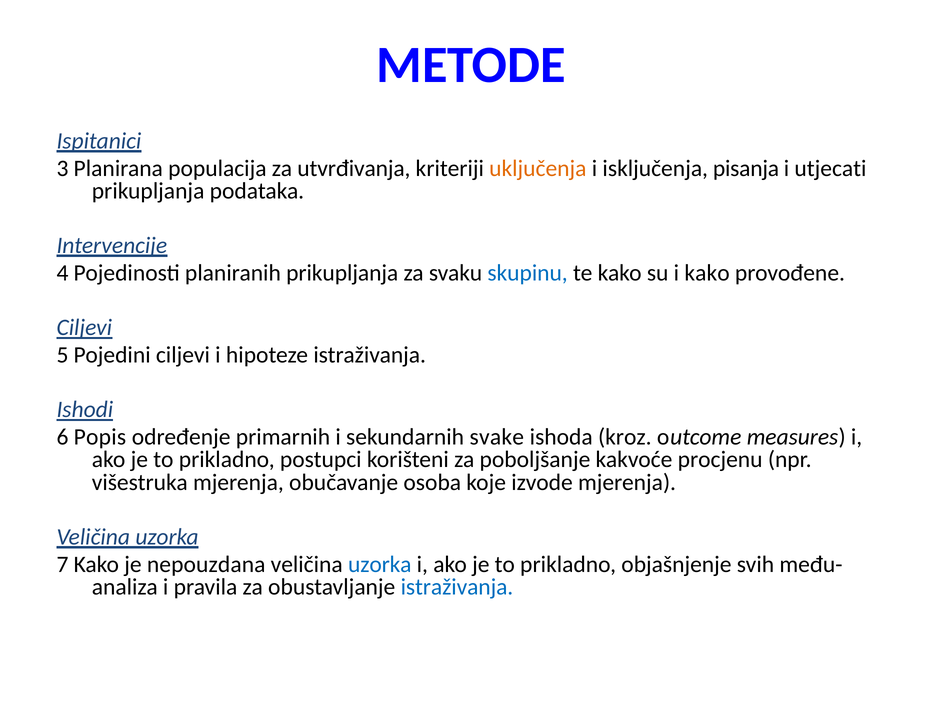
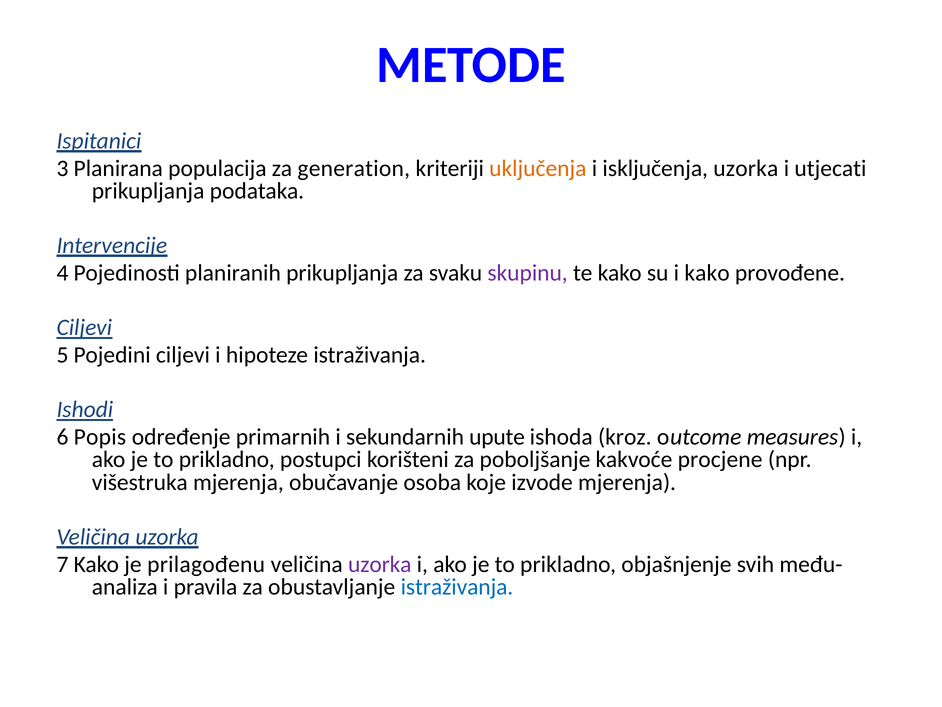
utvrđivanja: utvrđivanja -> generation
isključenja pisanja: pisanja -> uzorka
skupinu colour: blue -> purple
svake: svake -> upute
procjenu: procjenu -> procjene
nepouzdana: nepouzdana -> prilagođenu
uzorka at (380, 564) colour: blue -> purple
